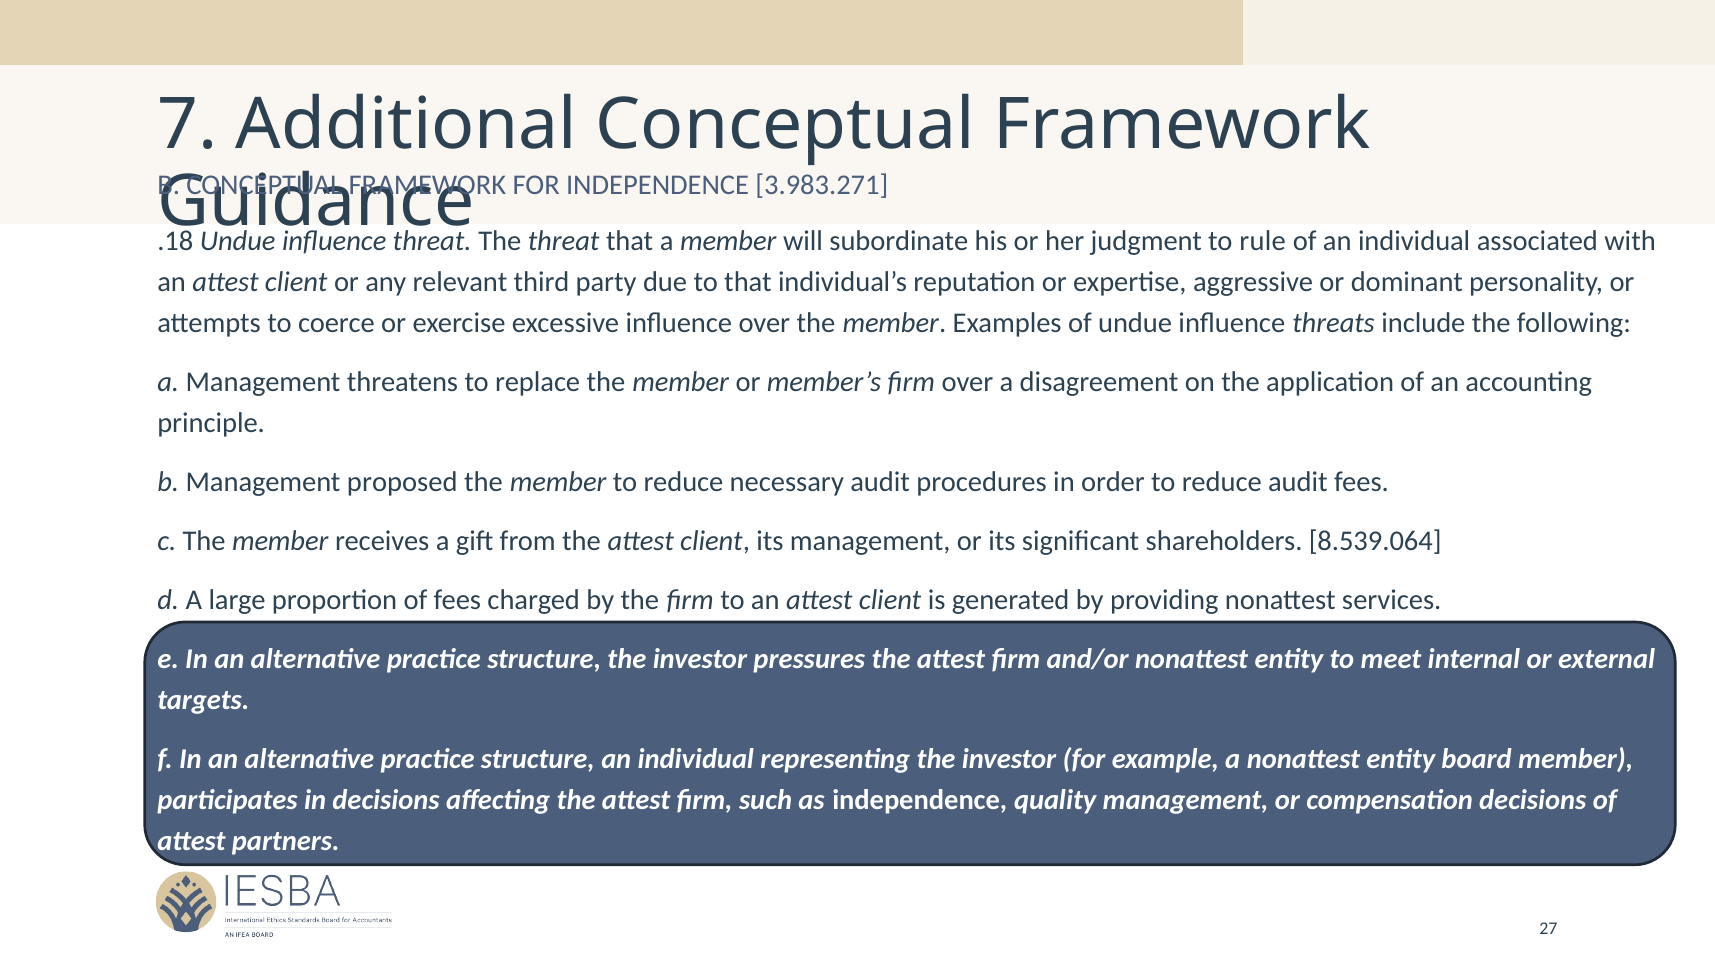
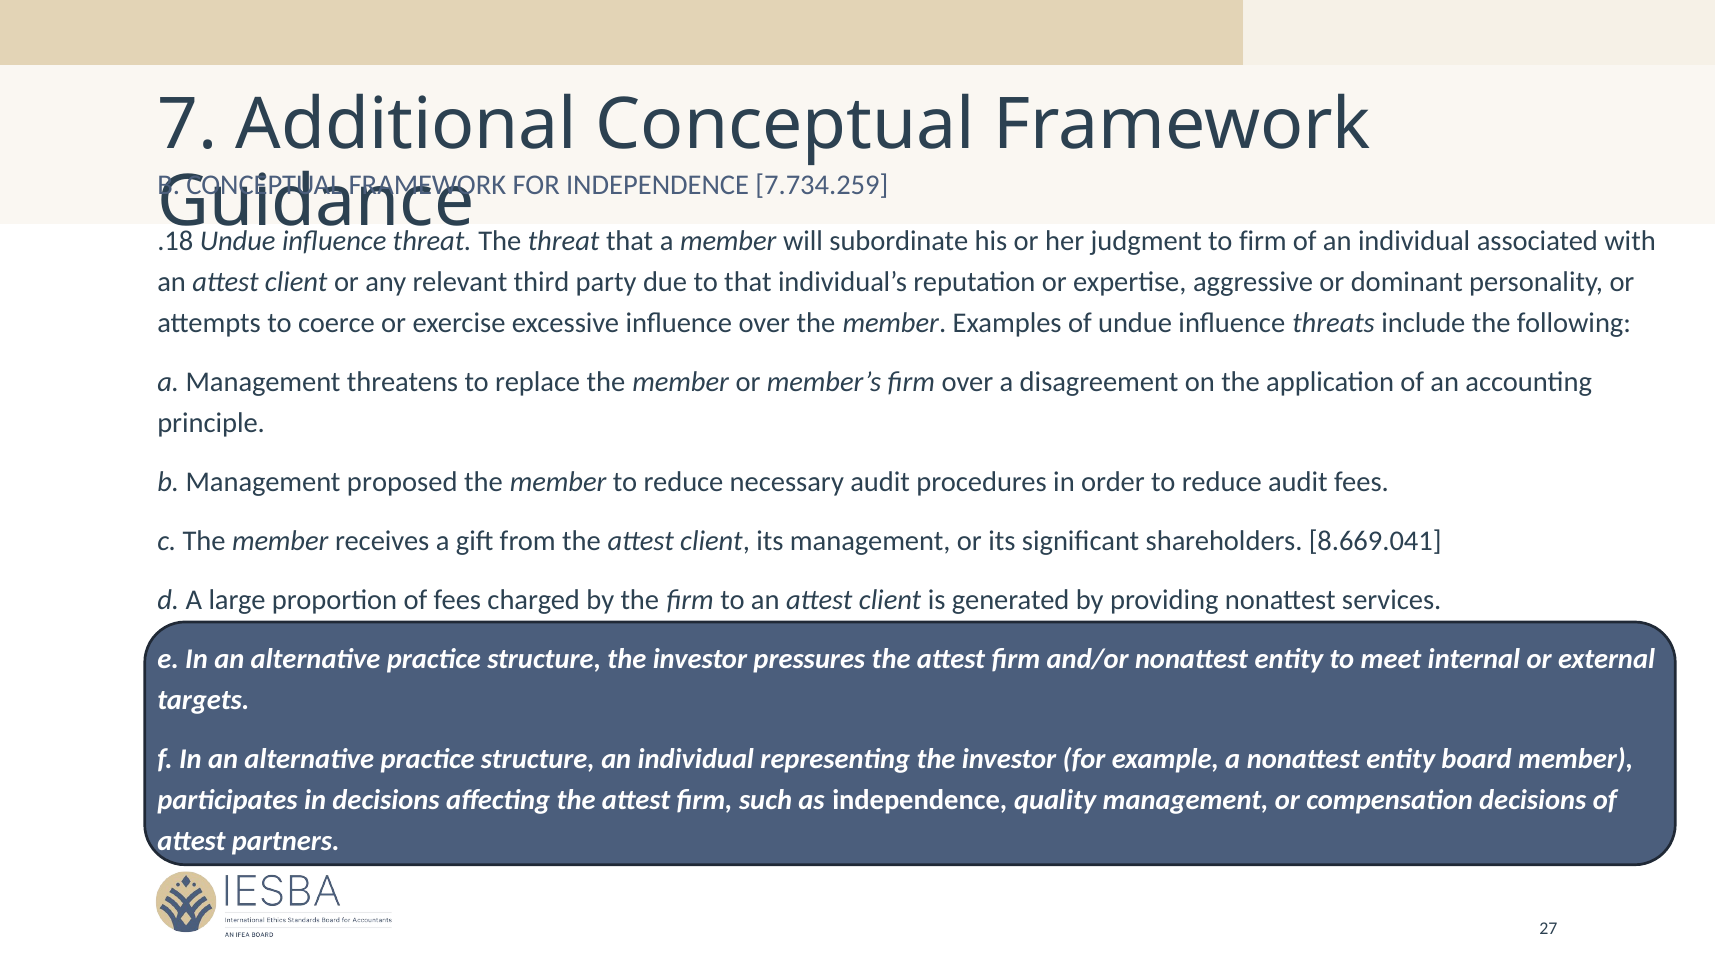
3.983.271: 3.983.271 -> 7.734.259
to rule: rule -> firm
8.539.064: 8.539.064 -> 8.669.041
